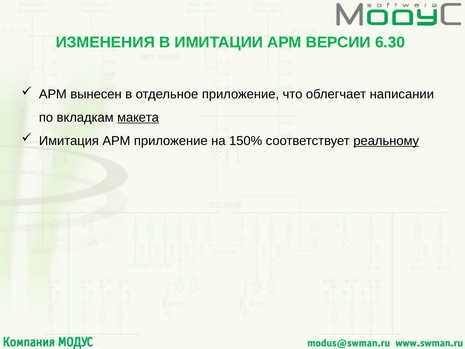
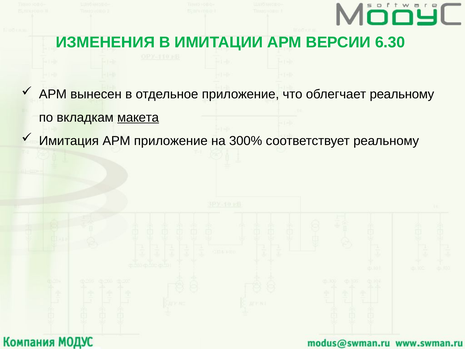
облегчает написании: написании -> реальному
150%: 150% -> 300%
реальному at (386, 141) underline: present -> none
